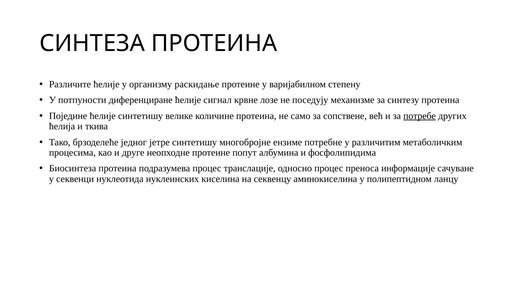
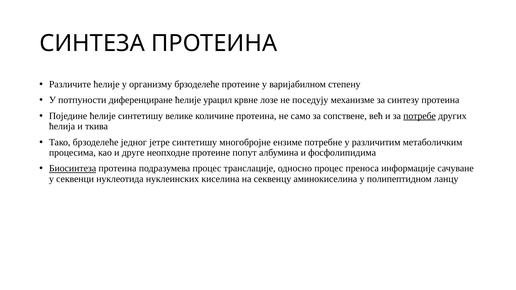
организму раскидање: раскидање -> брзоделеће
сигнал: сигнал -> урацил
Биосинтеза underline: none -> present
